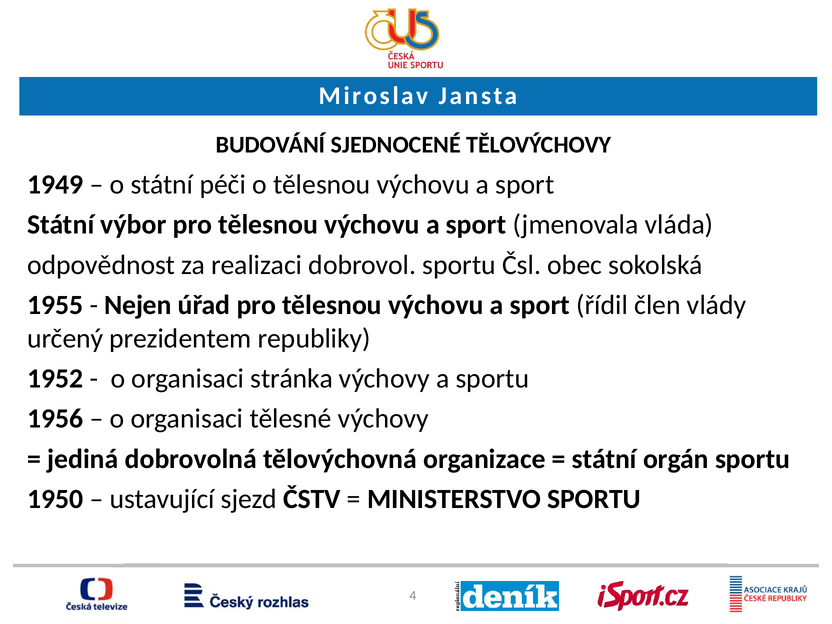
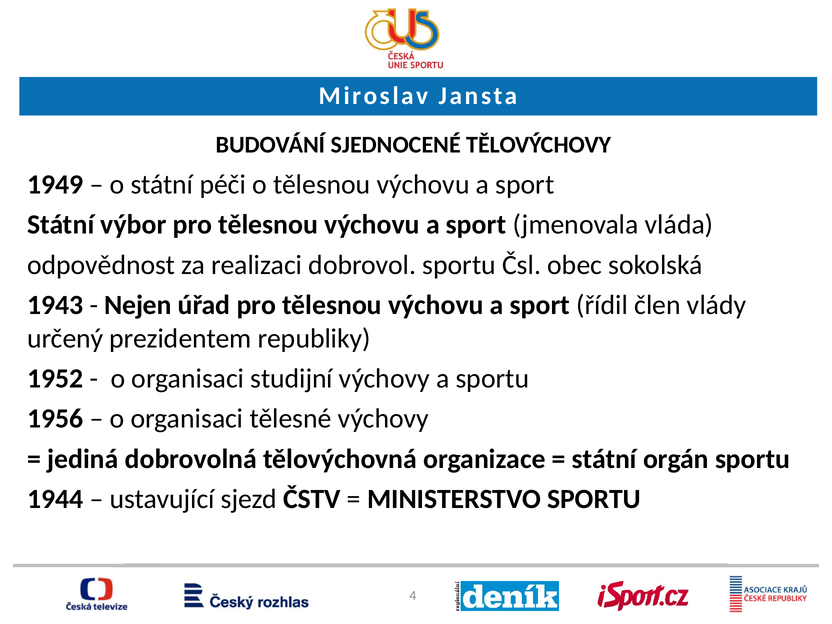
1955: 1955 -> 1943
stránka: stránka -> studijní
1950: 1950 -> 1944
